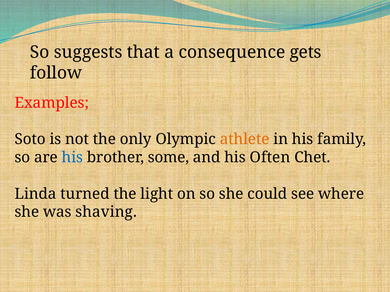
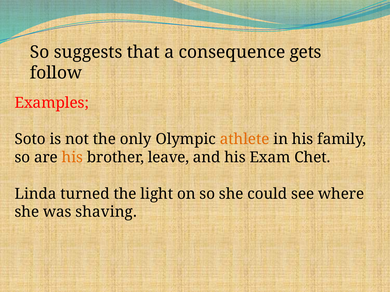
his at (72, 158) colour: blue -> orange
some: some -> leave
Often: Often -> Exam
